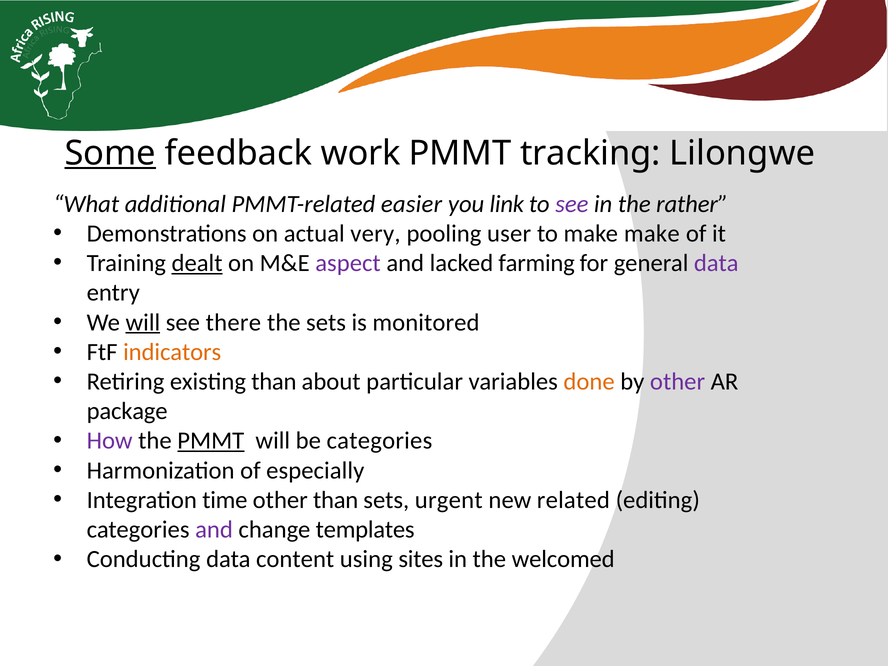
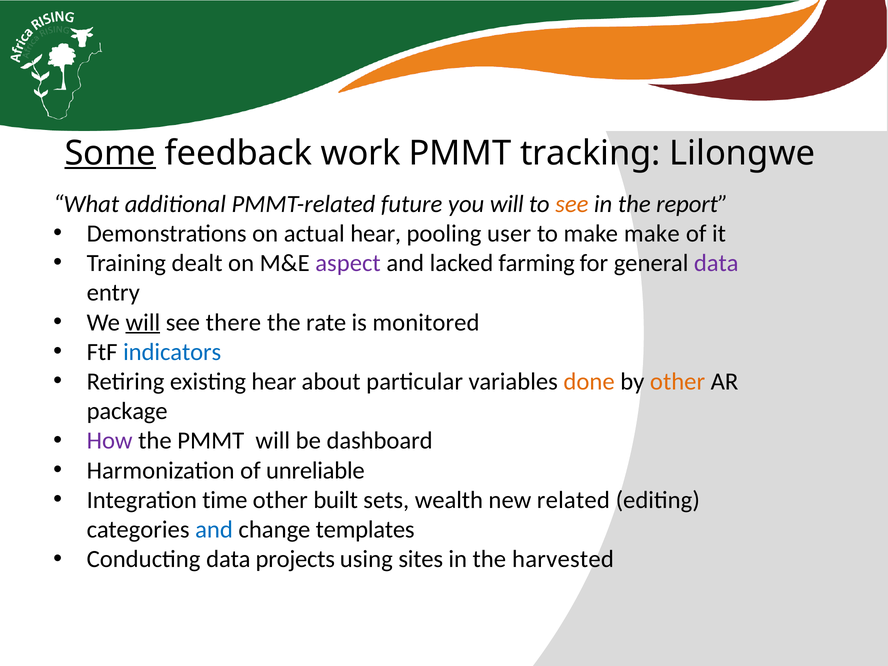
easier: easier -> future
you link: link -> will
see at (572, 204) colour: purple -> orange
rather: rather -> report
actual very: very -> hear
dealt underline: present -> none
the sets: sets -> rate
indicators colour: orange -> blue
existing than: than -> hear
other at (678, 382) colour: purple -> orange
PMMT at (211, 441) underline: present -> none
be categories: categories -> dashboard
especially: especially -> unreliable
other than: than -> built
urgent: urgent -> wealth
and at (214, 530) colour: purple -> blue
content: content -> projects
welcomed: welcomed -> harvested
